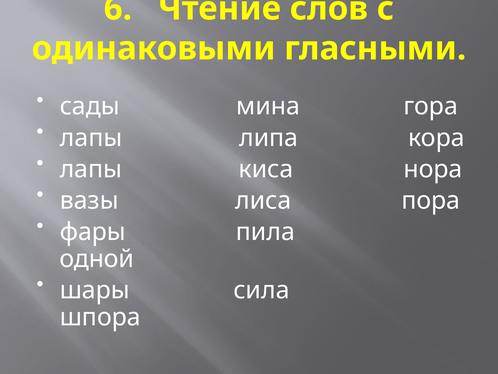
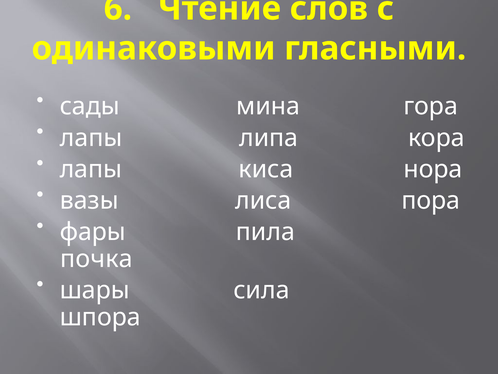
одной: одной -> почка
